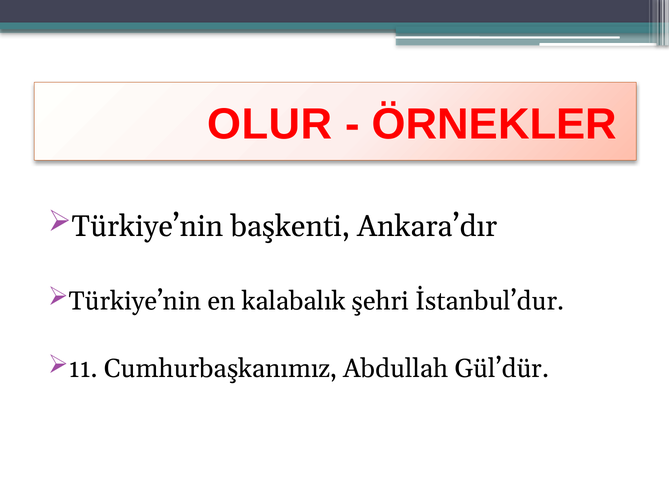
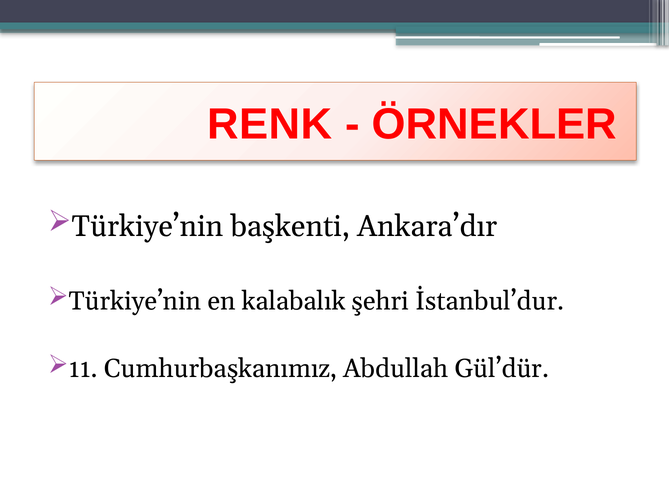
OLUR: OLUR -> RENK
